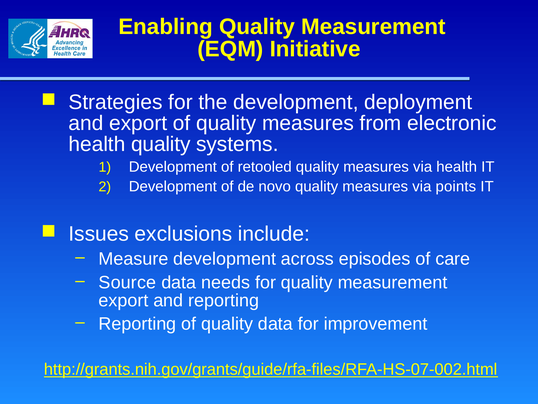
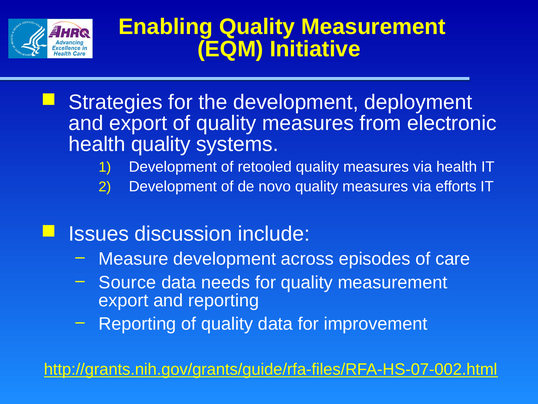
points: points -> efforts
exclusions: exclusions -> discussion
